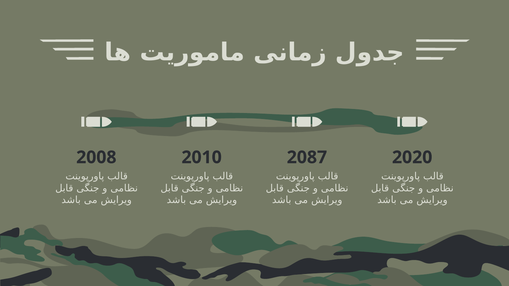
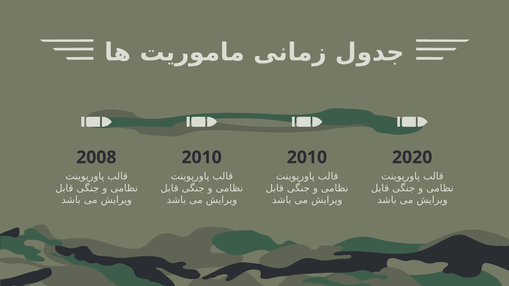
2010 2087: 2087 -> 2010
